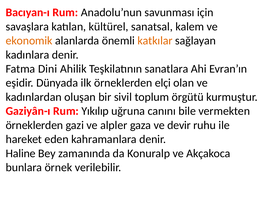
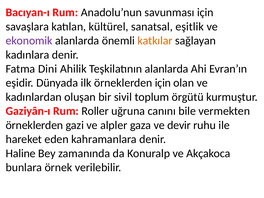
kalem: kalem -> eşitlik
ekonomik colour: orange -> purple
Teşkilatının sanatlara: sanatlara -> alanlarda
örneklerden elçi: elçi -> için
Yıkılıp: Yıkılıp -> Roller
